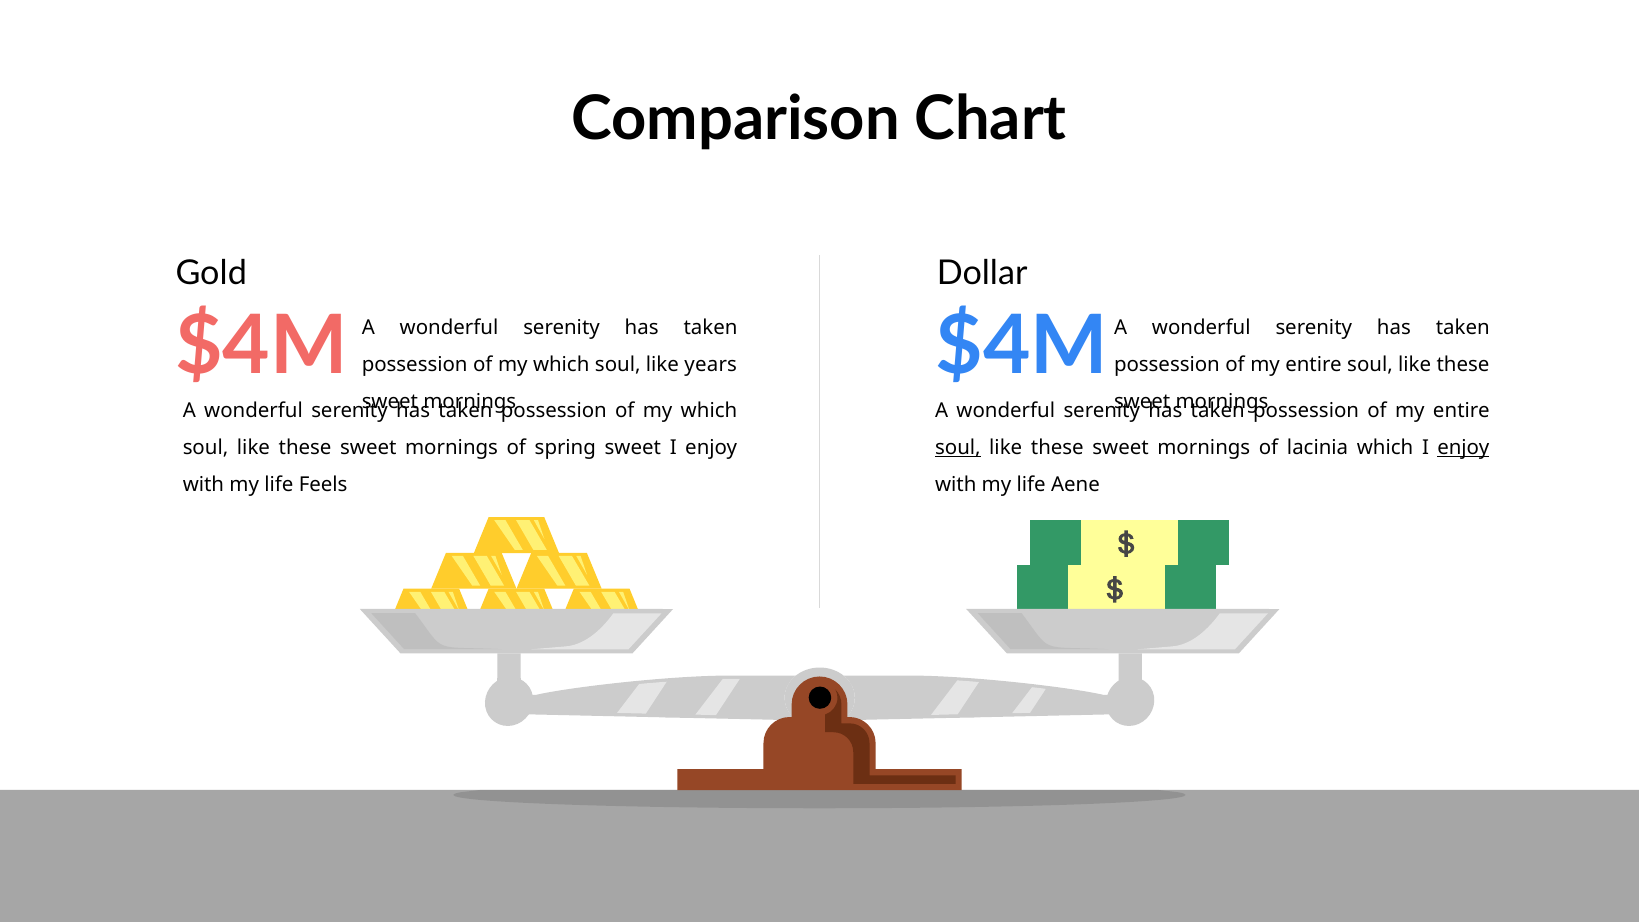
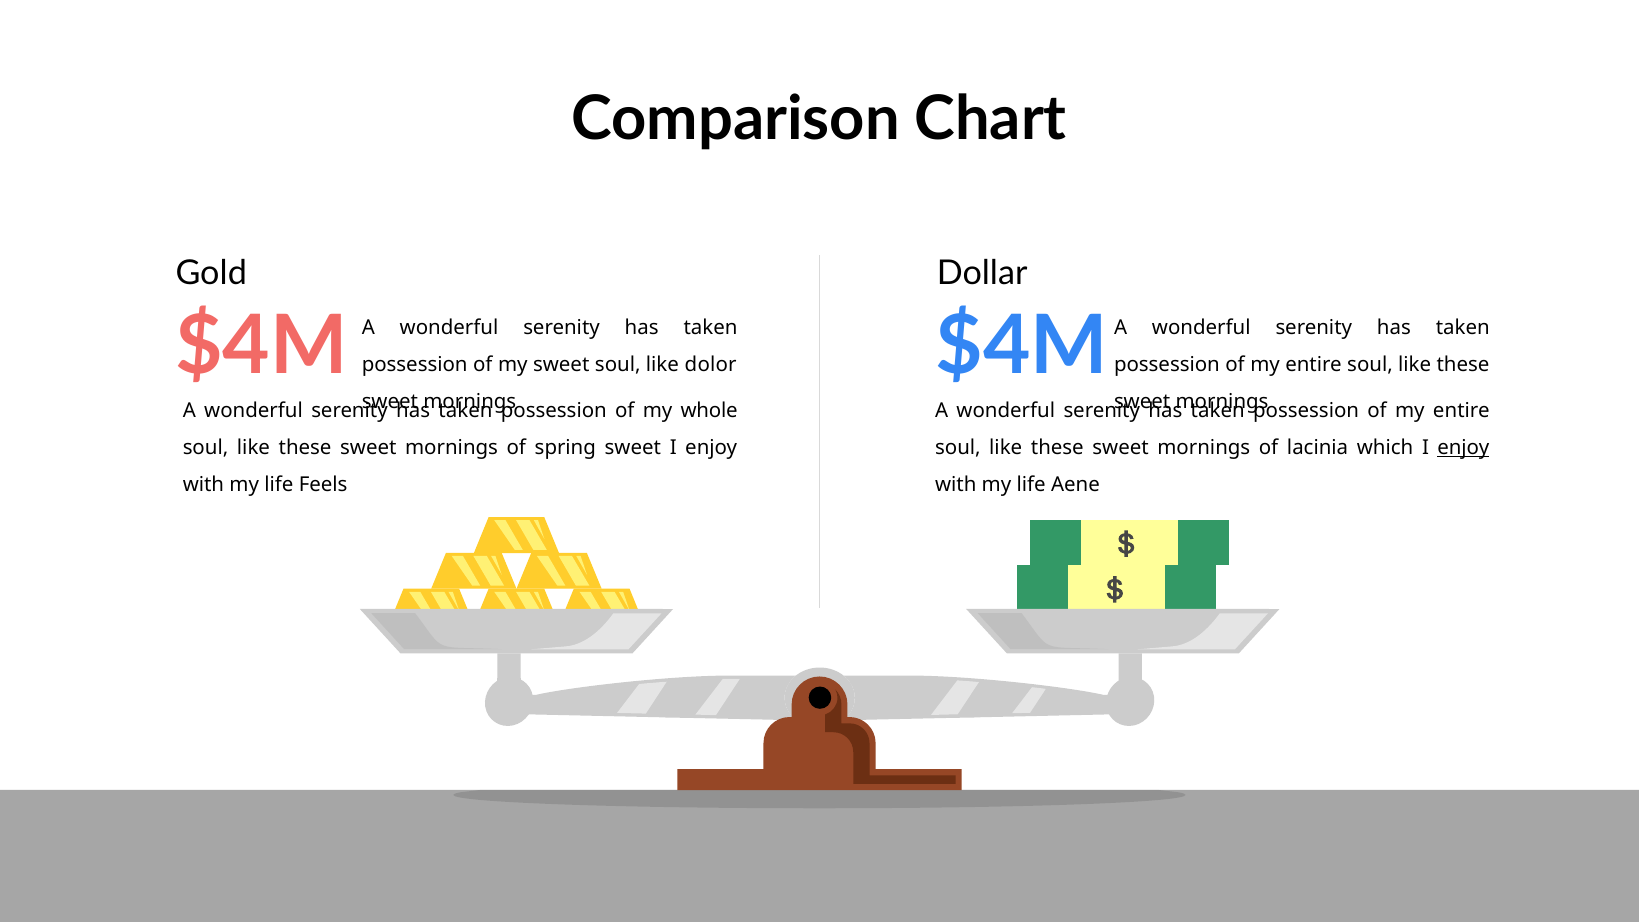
which at (561, 365): which -> sweet
years: years -> dolor
which at (709, 411): which -> whole
soul at (958, 448) underline: present -> none
